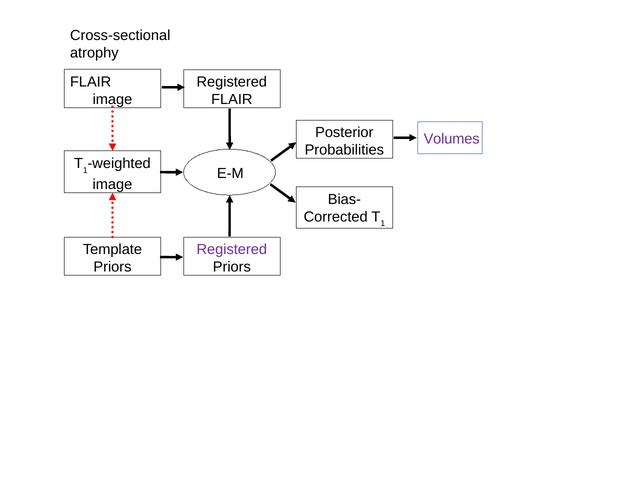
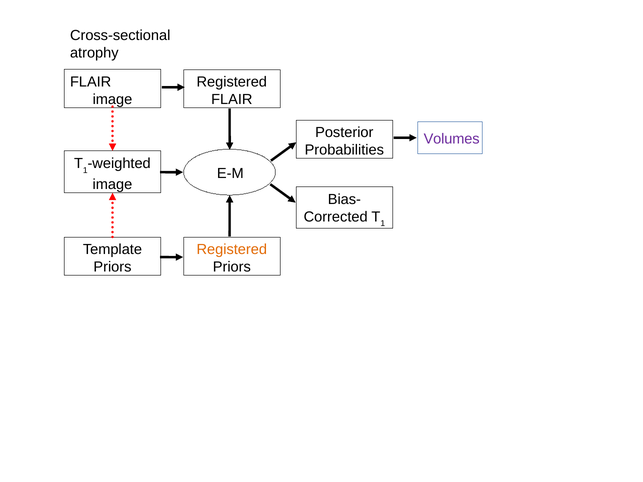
Registered at (232, 250) colour: purple -> orange
